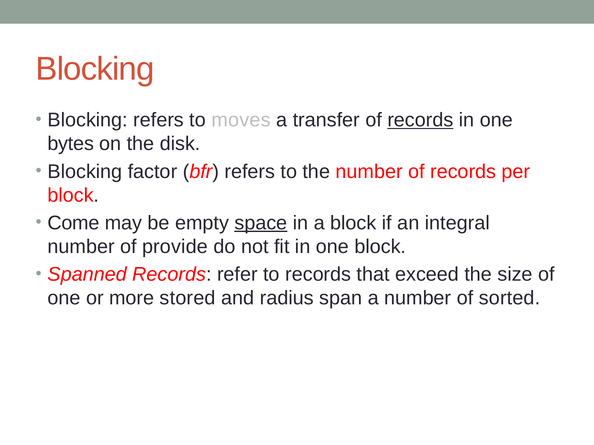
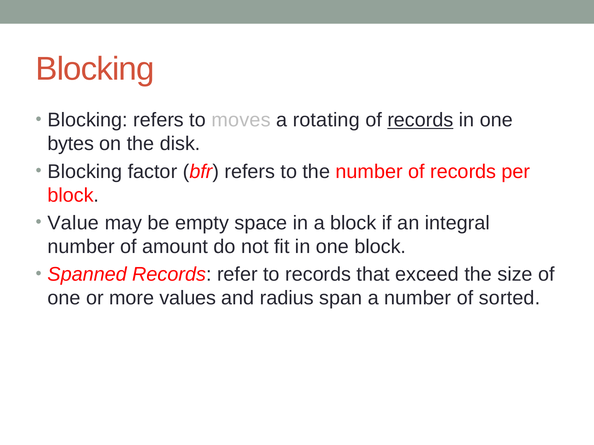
transfer: transfer -> rotating
Come: Come -> Value
space underline: present -> none
provide: provide -> amount
stored: stored -> values
